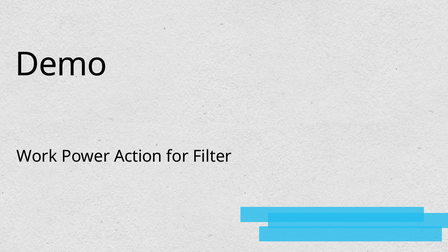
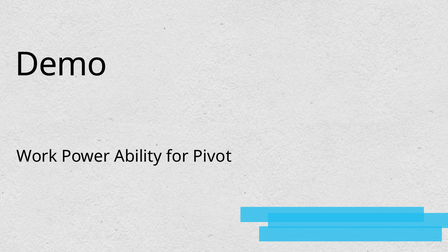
Action: Action -> Ability
Filter: Filter -> Pivot
